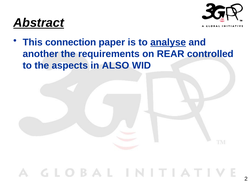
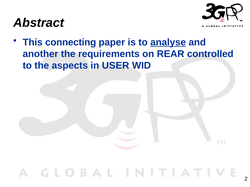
Abstract underline: present -> none
connection: connection -> connecting
ALSO: ALSO -> USER
